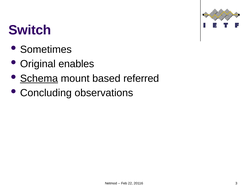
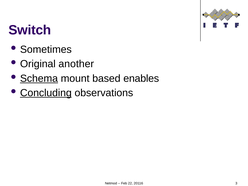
enables: enables -> another
referred: referred -> enables
Concluding underline: none -> present
